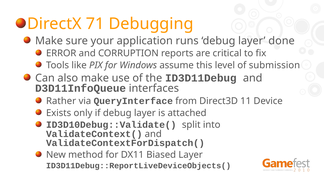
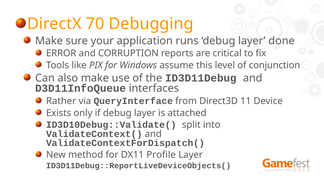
71: 71 -> 70
submission: submission -> conjunction
Biased: Biased -> Profile
